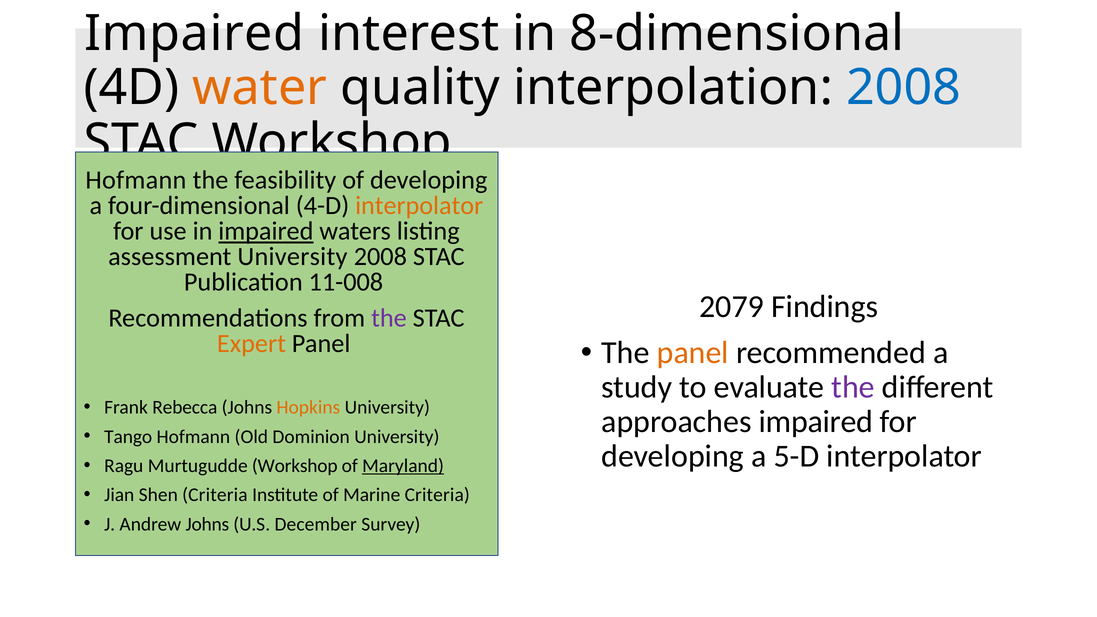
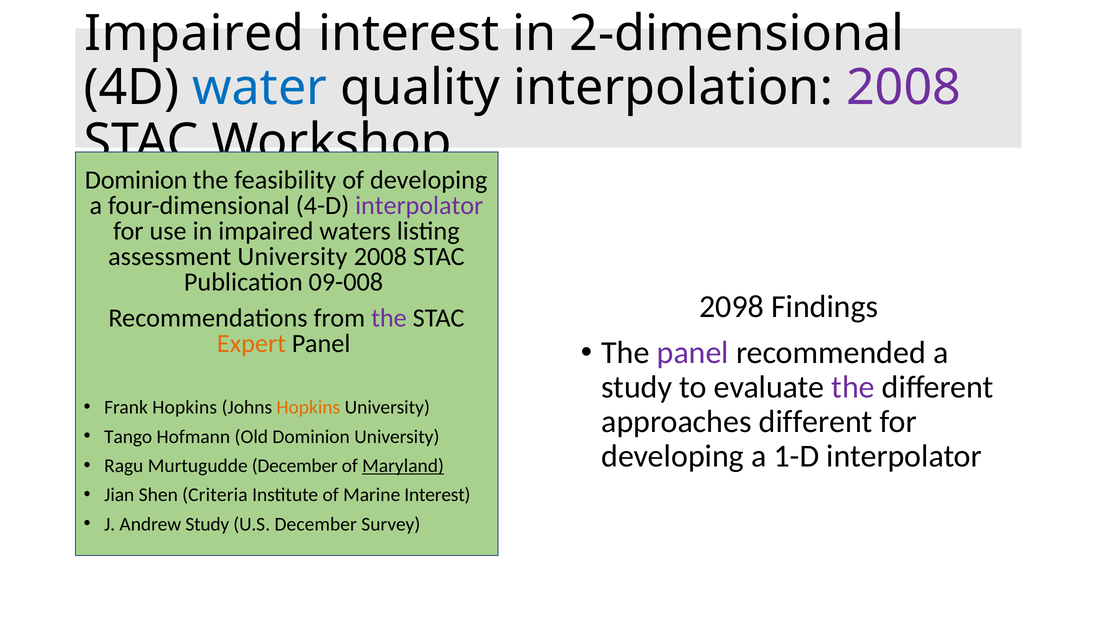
8-dimensional: 8-dimensional -> 2-dimensional
water colour: orange -> blue
2008 at (904, 88) colour: blue -> purple
Hofmann at (136, 180): Hofmann -> Dominion
interpolator at (419, 206) colour: orange -> purple
impaired at (266, 231) underline: present -> none
11-008: 11-008 -> 09-008
2079: 2079 -> 2098
panel at (693, 353) colour: orange -> purple
Frank Rebecca: Rebecca -> Hopkins
approaches impaired: impaired -> different
5-D: 5-D -> 1-D
Murtugudde Workshop: Workshop -> December
Marine Criteria: Criteria -> Interest
Andrew Johns: Johns -> Study
